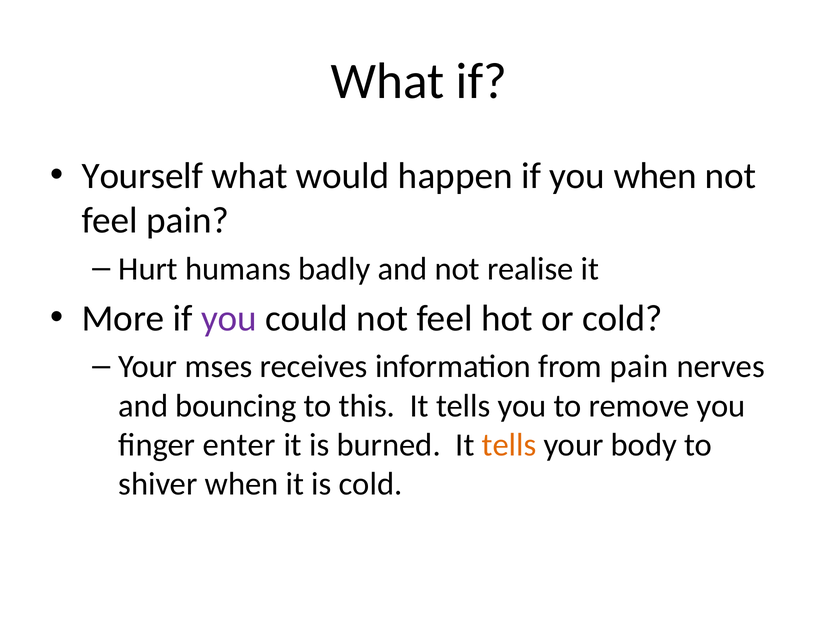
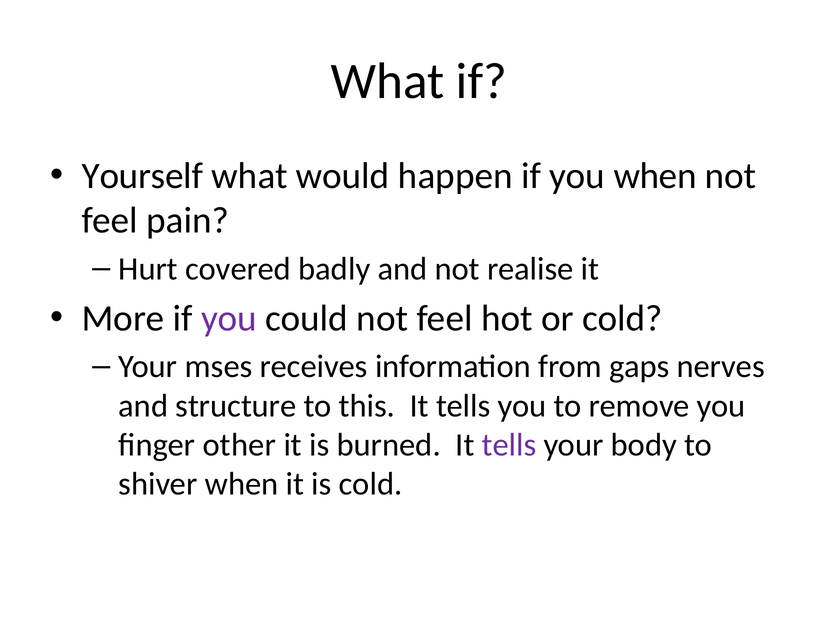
humans: humans -> covered
from pain: pain -> gaps
bouncing: bouncing -> structure
enter: enter -> other
tells at (509, 445) colour: orange -> purple
